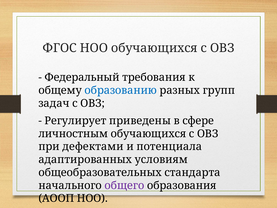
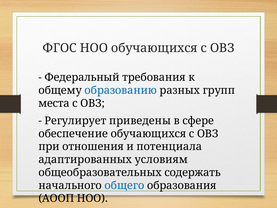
задач: задач -> места
личностным: личностным -> обеспечение
дефектами: дефектами -> отношения
стандарта: стандарта -> содержать
общего colour: purple -> blue
